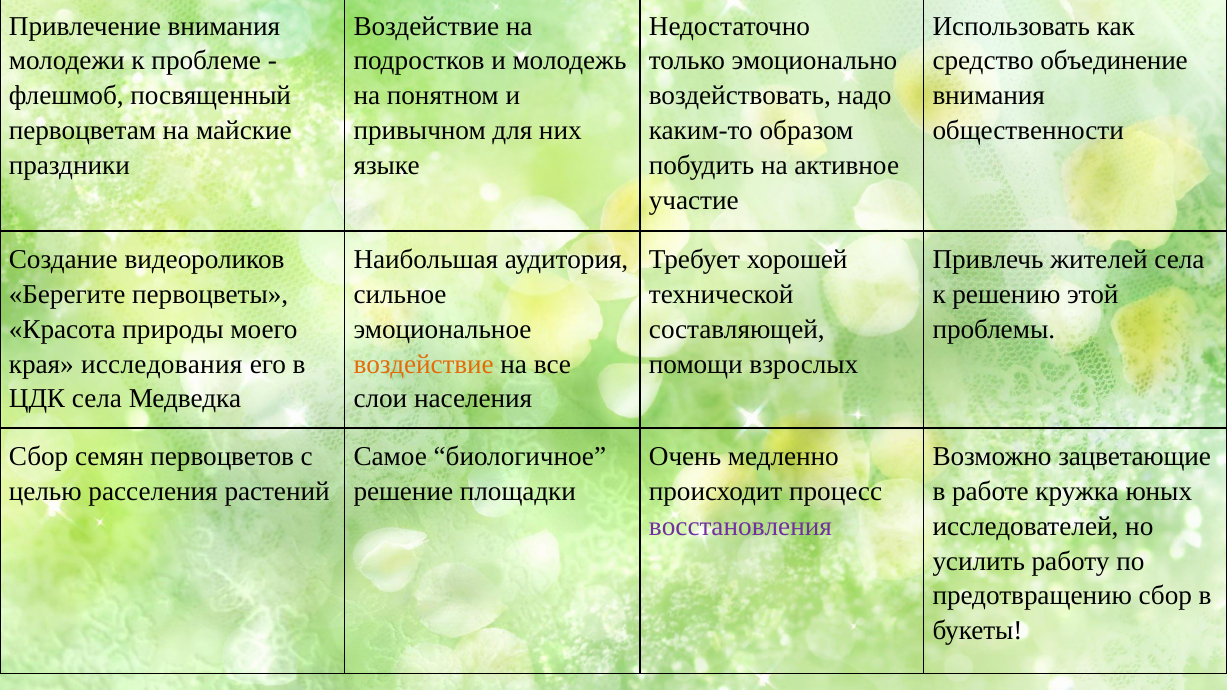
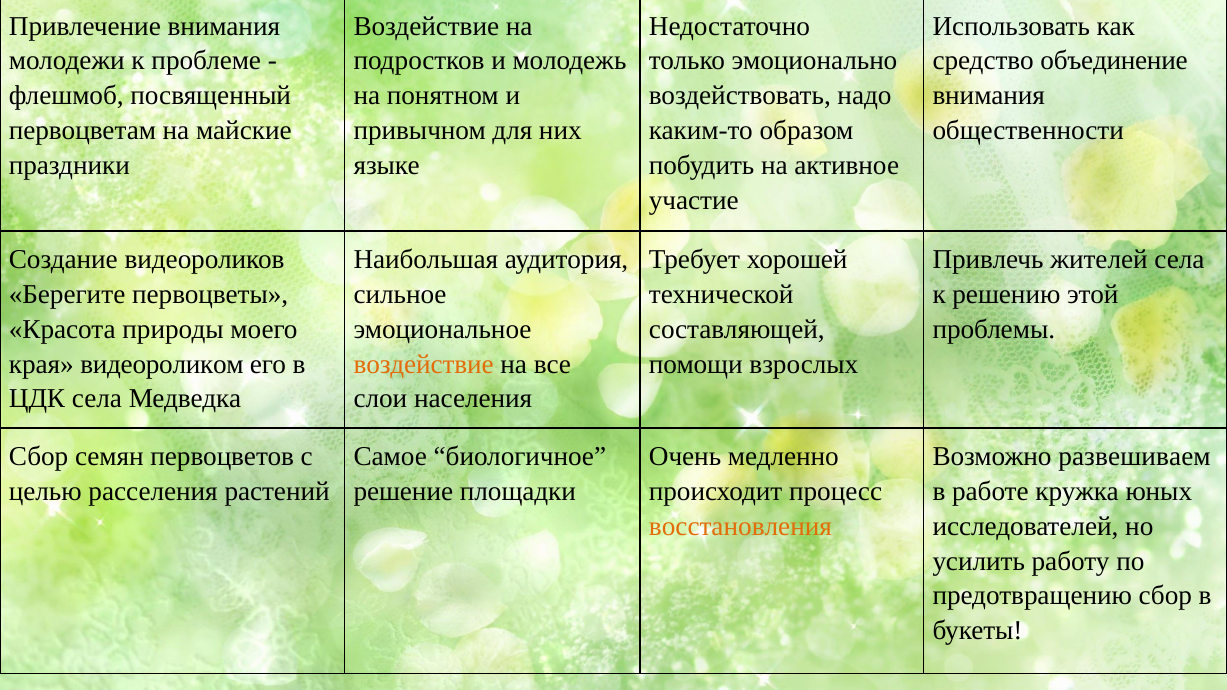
исследования: исследования -> видеороликом
зацветающие: зацветающие -> развешиваем
восстановления colour: purple -> orange
